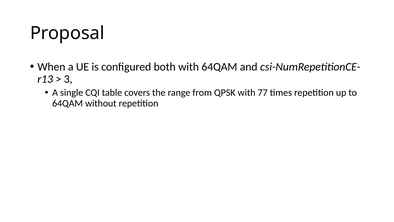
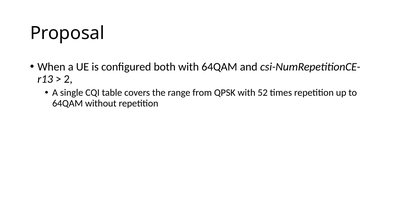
3: 3 -> 2
77: 77 -> 52
